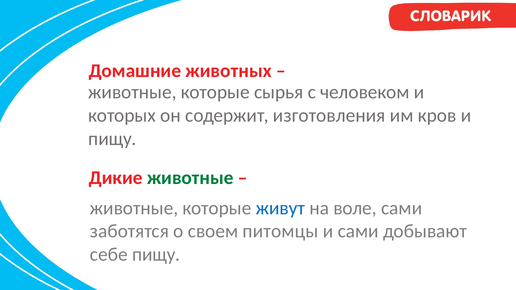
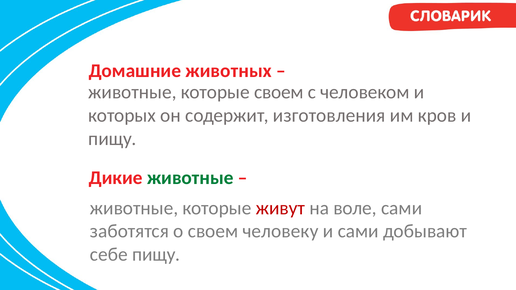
которые сырья: сырья -> своем
живут colour: blue -> red
питомцы: питомцы -> человеку
